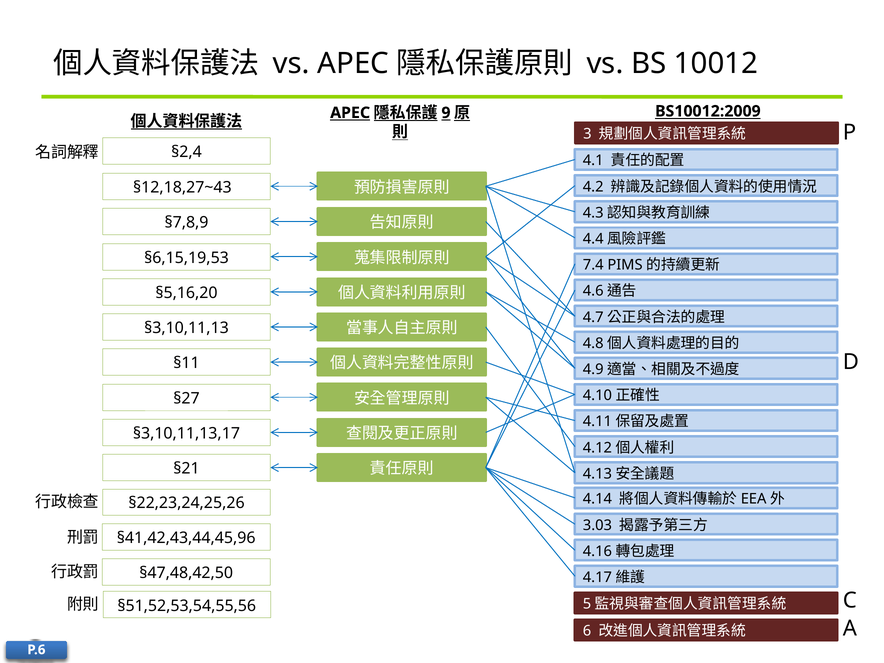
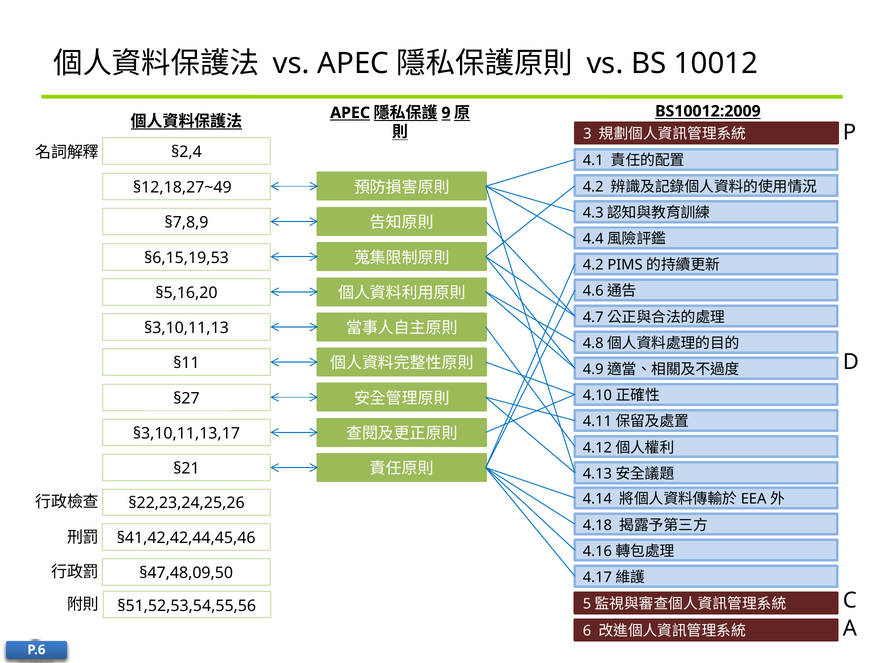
§12,18,27~43: §12,18,27~43 -> §12,18,27~49
7.4 at (593, 265): 7.4 -> 4.2
3.03: 3.03 -> 4.18
§41,42,43,44,45,96: §41,42,43,44,45,96 -> §41,42,42,44,45,46
§47,48,42,50: §47,48,42,50 -> §47,48,09,50
